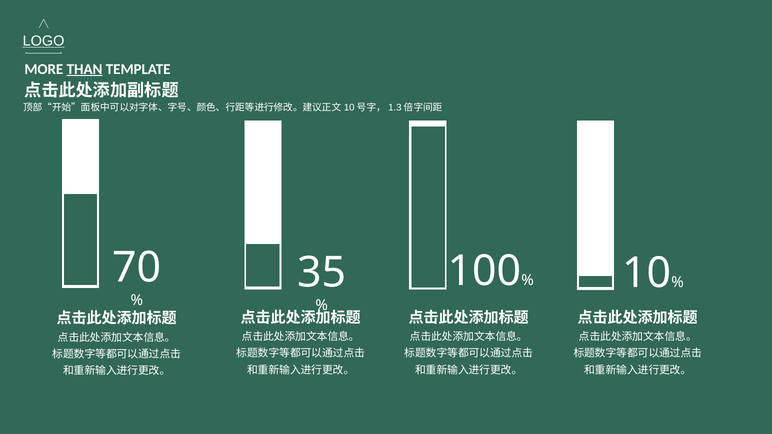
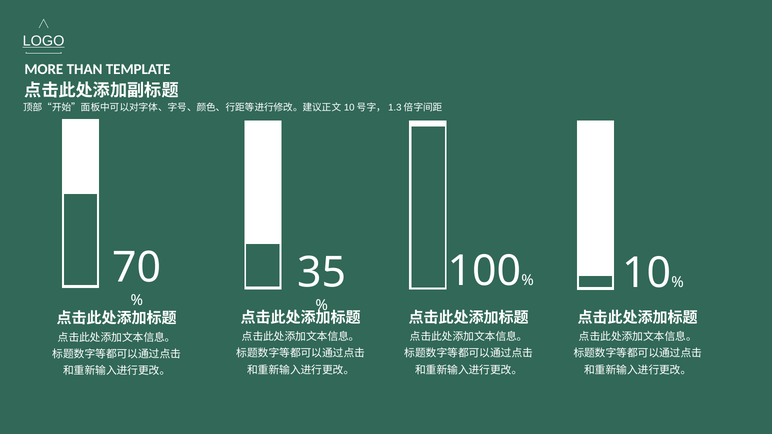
THAN underline: present -> none
